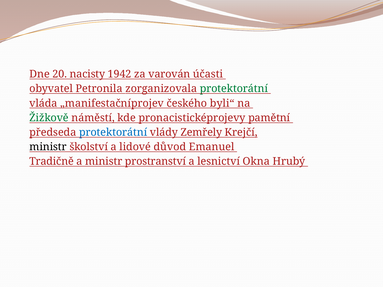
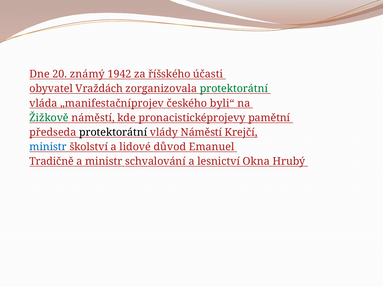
nacisty: nacisty -> známý
varován: varován -> říšského
Petronila: Petronila -> Vraždách
protektorátní at (113, 132) colour: blue -> black
vlády Zemřely: Zemřely -> Náměstí
ministr at (48, 147) colour: black -> blue
prostranství: prostranství -> schvalování
